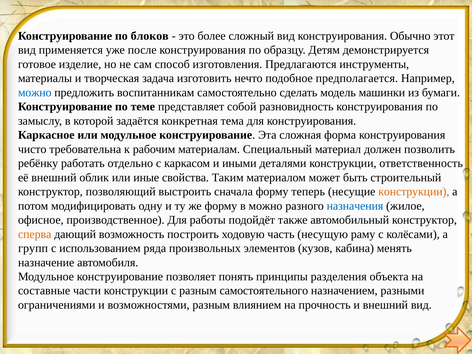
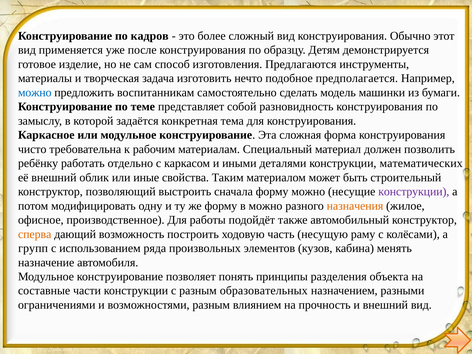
блоков: блоков -> кадров
ответственность: ответственность -> математических
форму теперь: теперь -> можно
конструкции at (414, 192) colour: orange -> purple
назначения colour: blue -> orange
самостоятельного: самостоятельного -> образовательных
